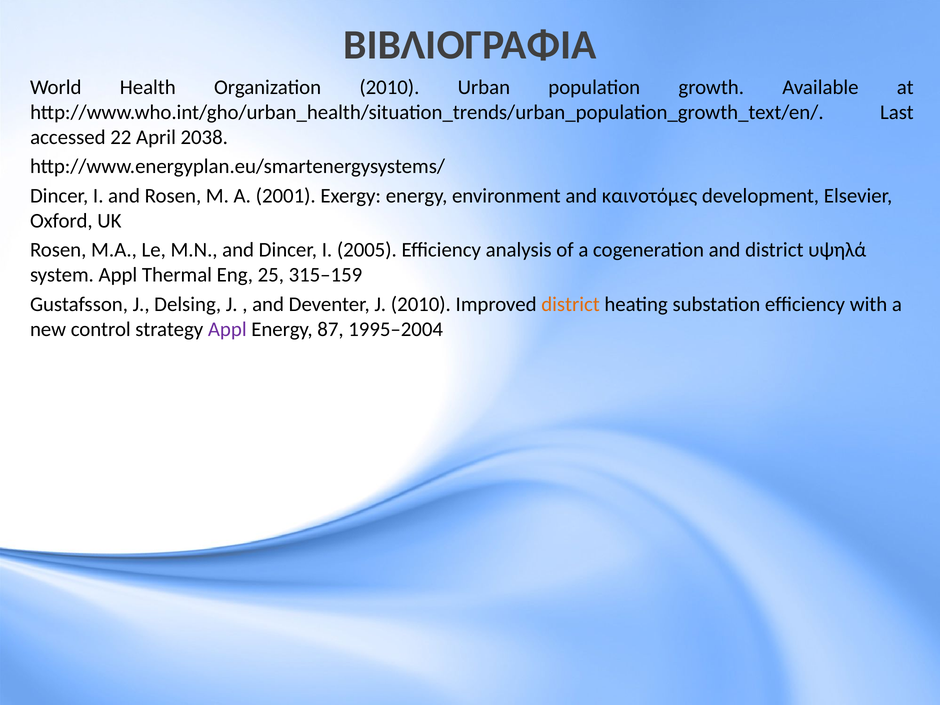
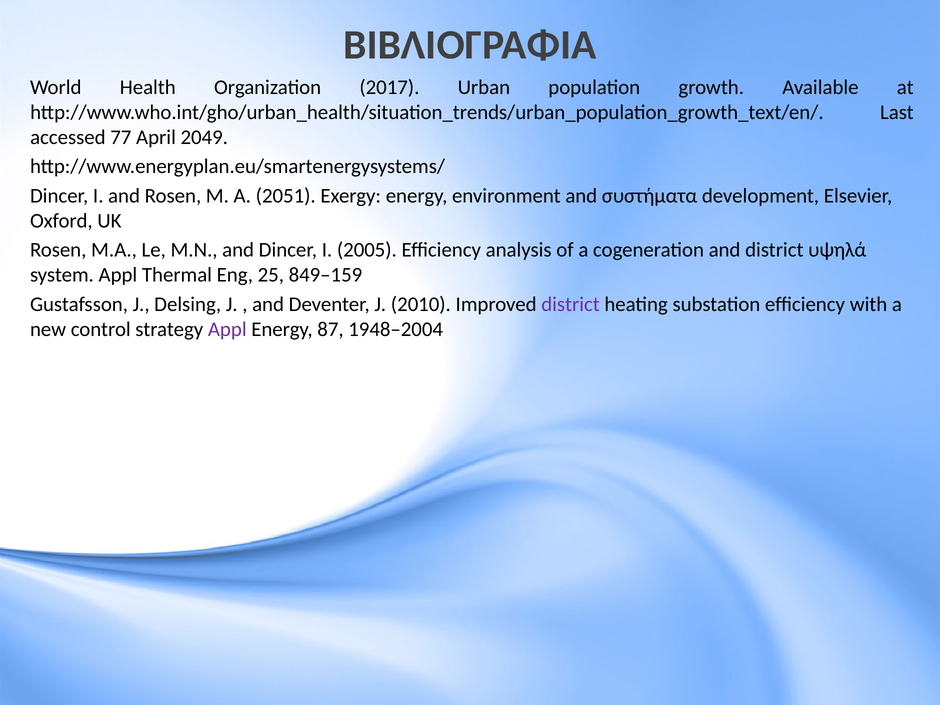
Organization 2010: 2010 -> 2017
22: 22 -> 77
2038: 2038 -> 2049
2001: 2001 -> 2051
καινοτόμες: καινοτόμες -> συστήματα
315–159: 315–159 -> 849–159
district at (571, 304) colour: orange -> purple
1995–2004: 1995–2004 -> 1948–2004
